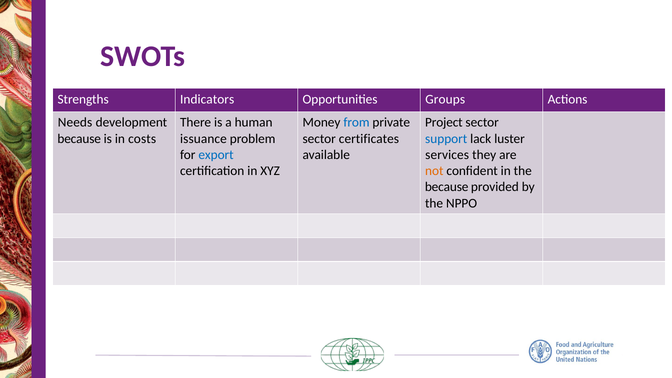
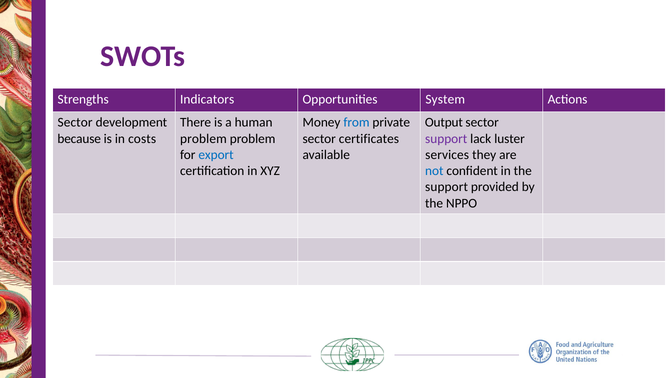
Groups: Groups -> System
Needs at (75, 122): Needs -> Sector
Project: Project -> Output
issuance at (203, 139): issuance -> problem
support at (446, 139) colour: blue -> purple
not colour: orange -> blue
because at (447, 187): because -> support
